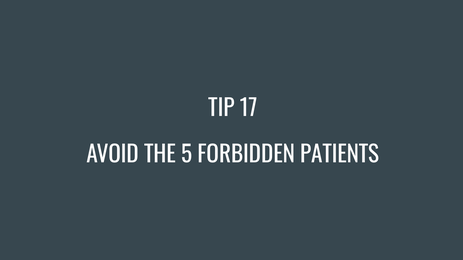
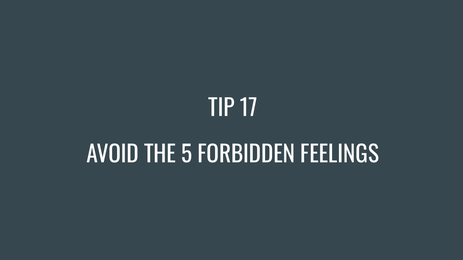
PATIENTS: PATIENTS -> FEELINGS
